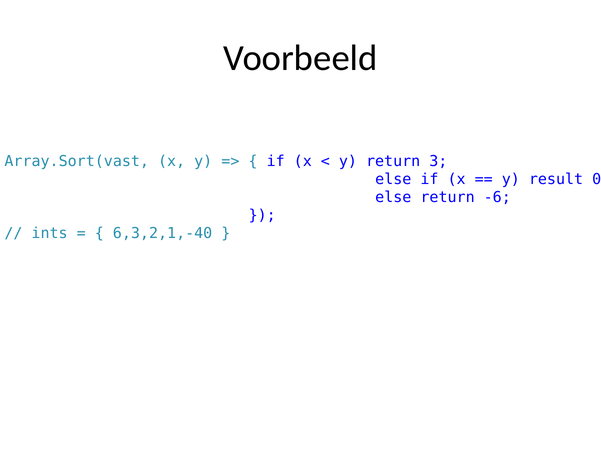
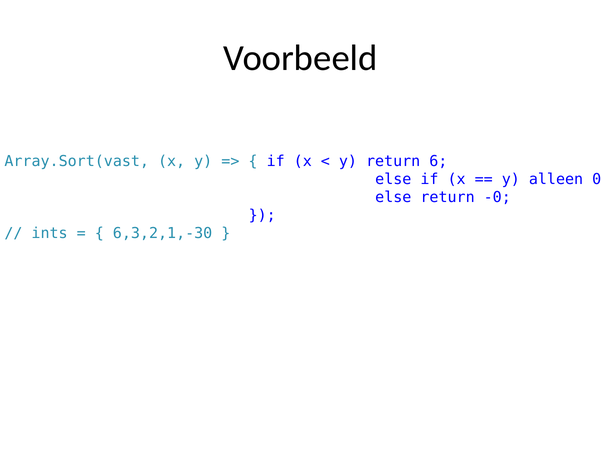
3: 3 -> 6
result: result -> alleen
-6: -6 -> -0
6,3,2,1,-40: 6,3,2,1,-40 -> 6,3,2,1,-30
